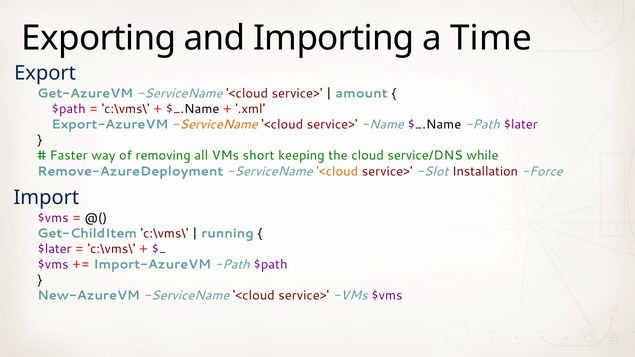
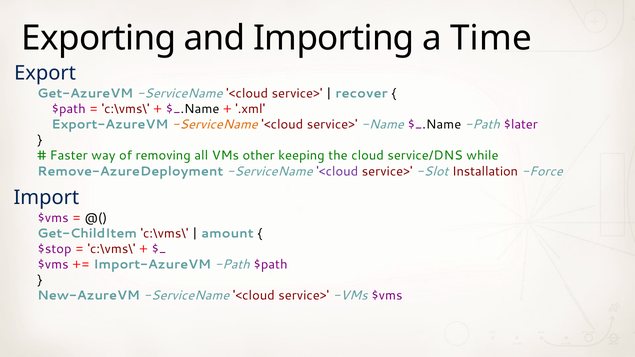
amount: amount -> recover
short: short -> other
<cloud at (337, 171) colour: orange -> purple
running: running -> amount
$later at (54, 249): $later -> $stop
